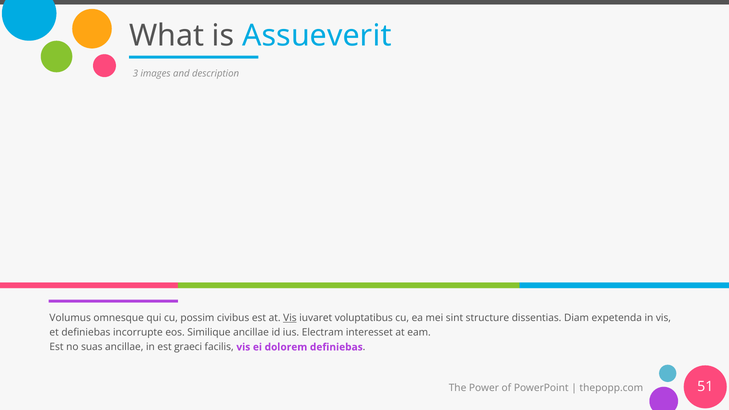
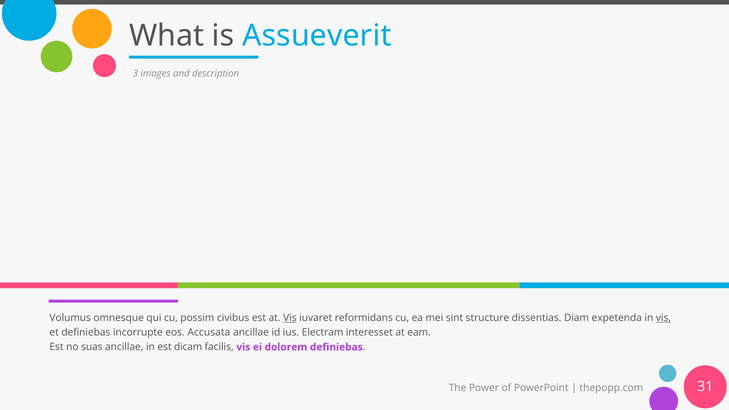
voluptatibus: voluptatibus -> reformidans
vis at (663, 318) underline: none -> present
Similique: Similique -> Accusata
graeci: graeci -> dicam
51: 51 -> 31
